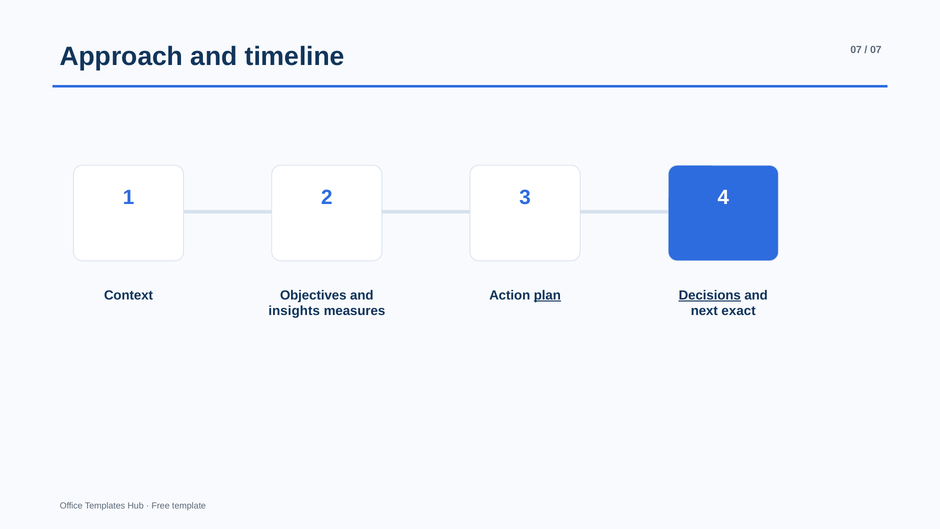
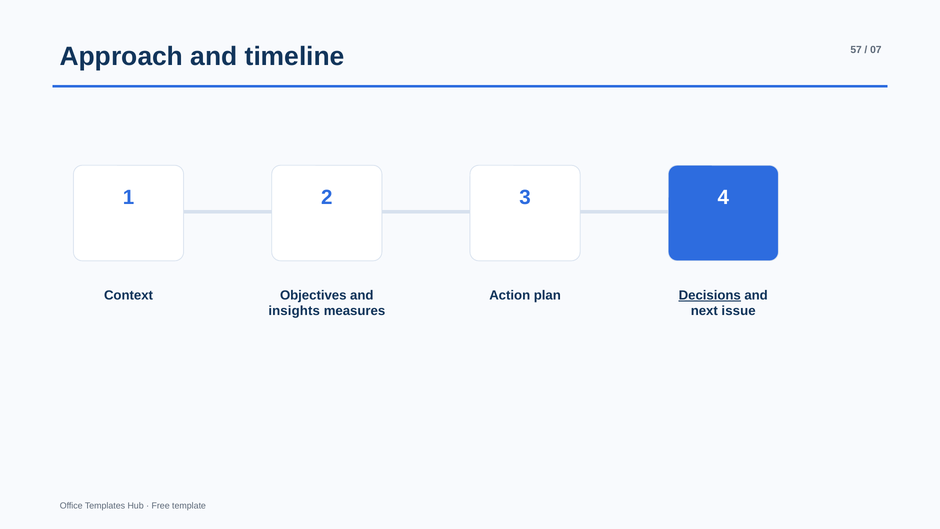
timeline 07: 07 -> 57
plan underline: present -> none
exact: exact -> issue
